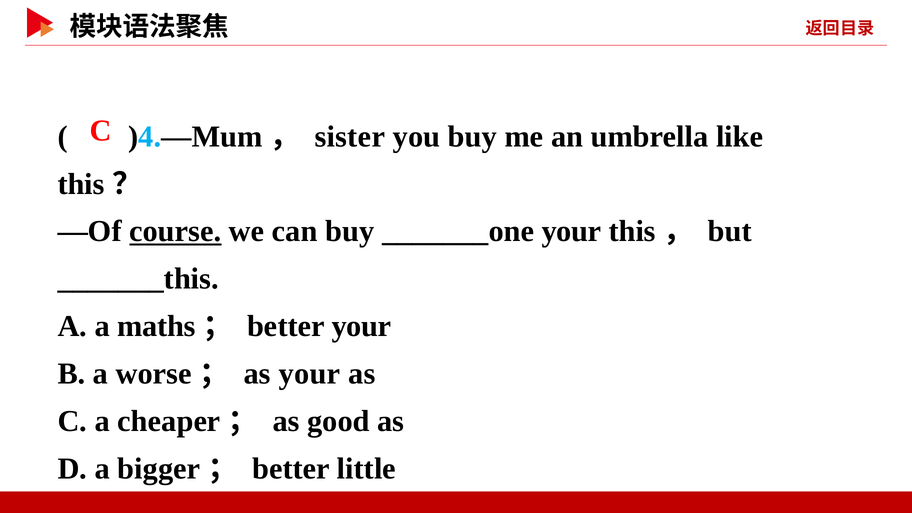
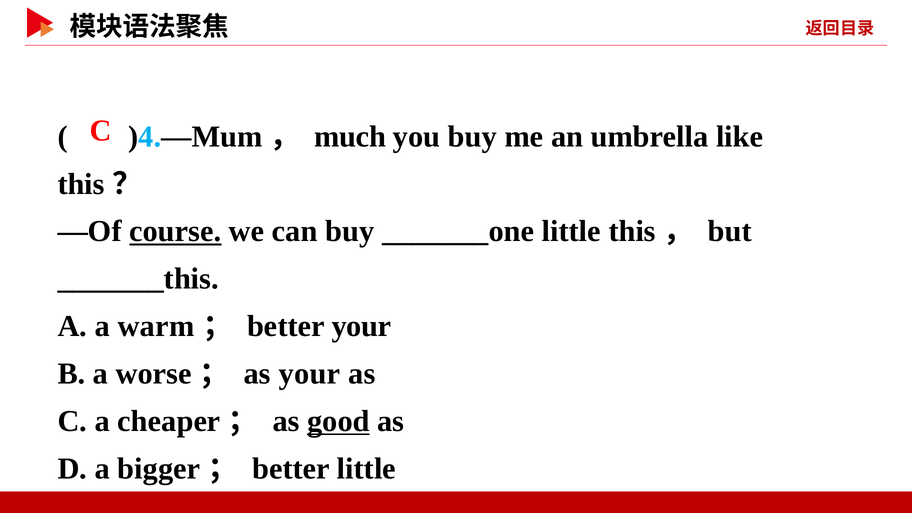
sister: sister -> much
_______one your: your -> little
maths: maths -> warm
good underline: none -> present
